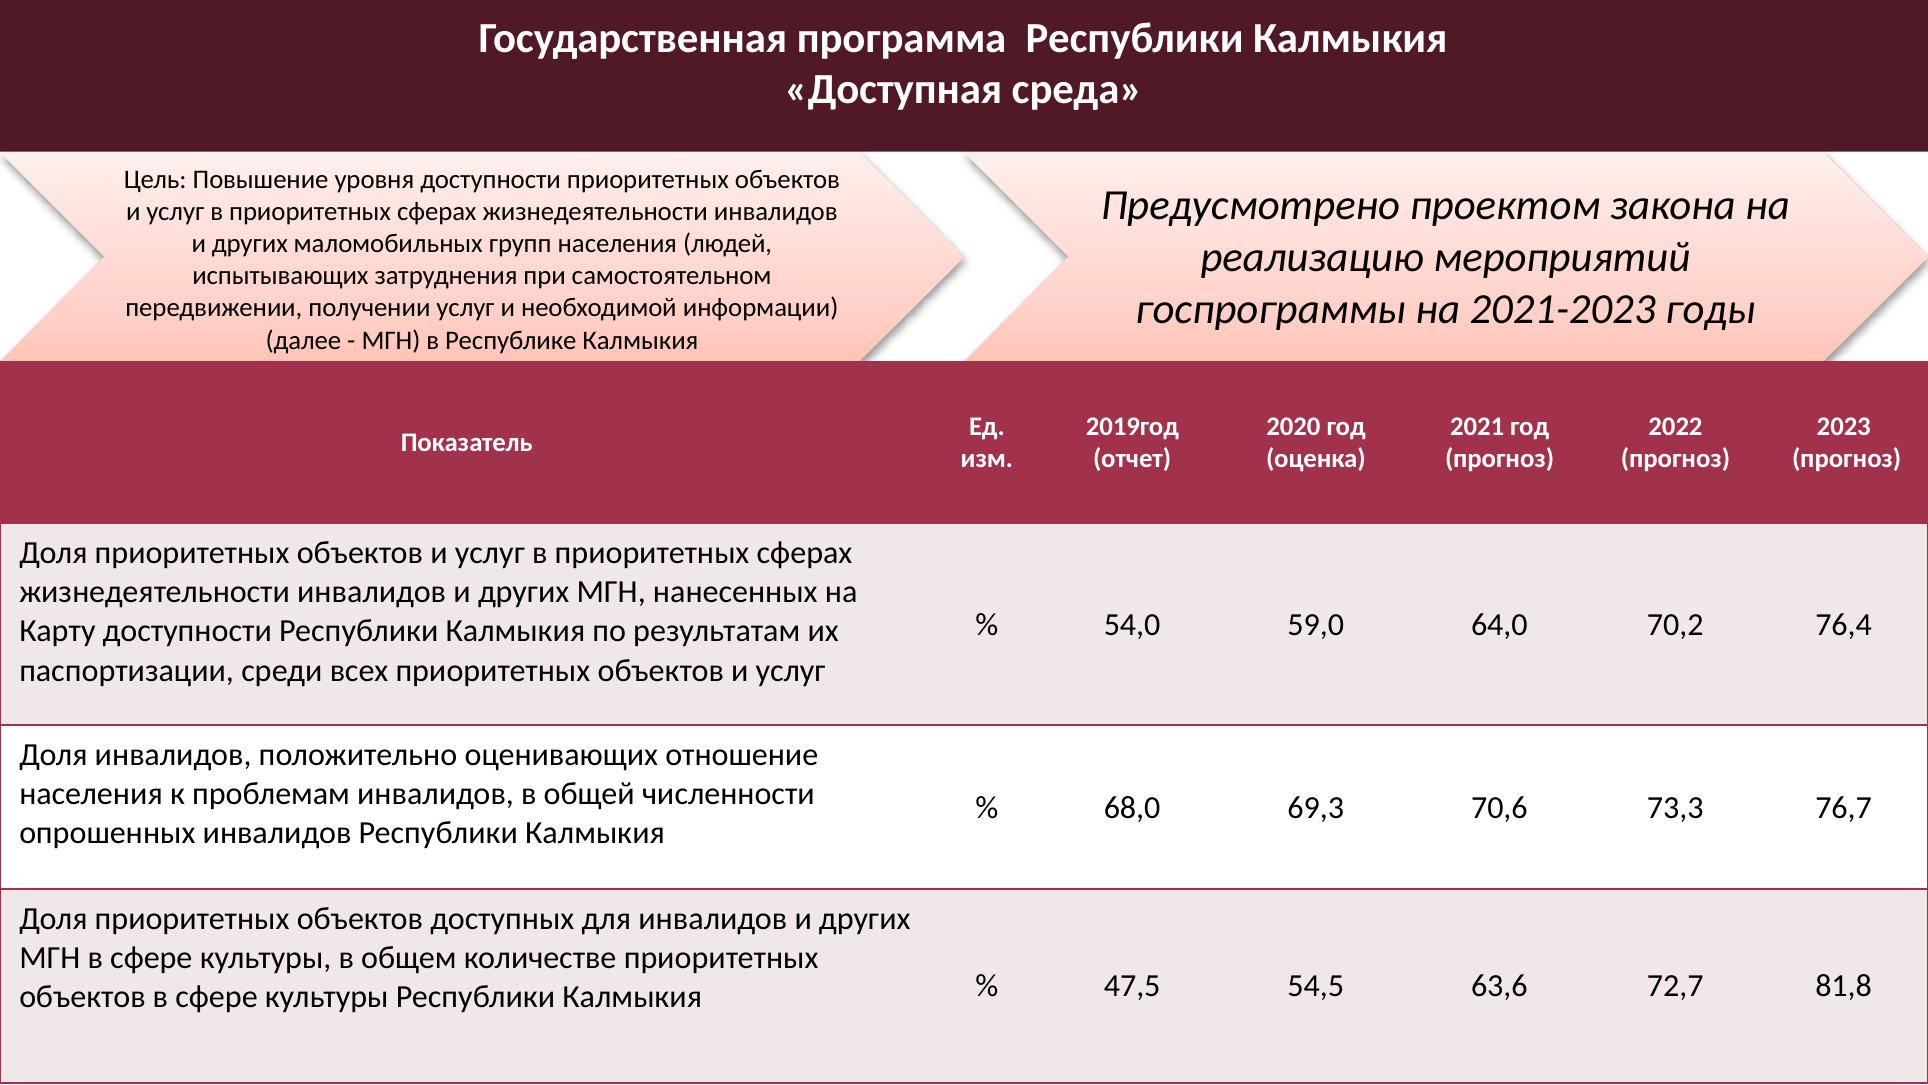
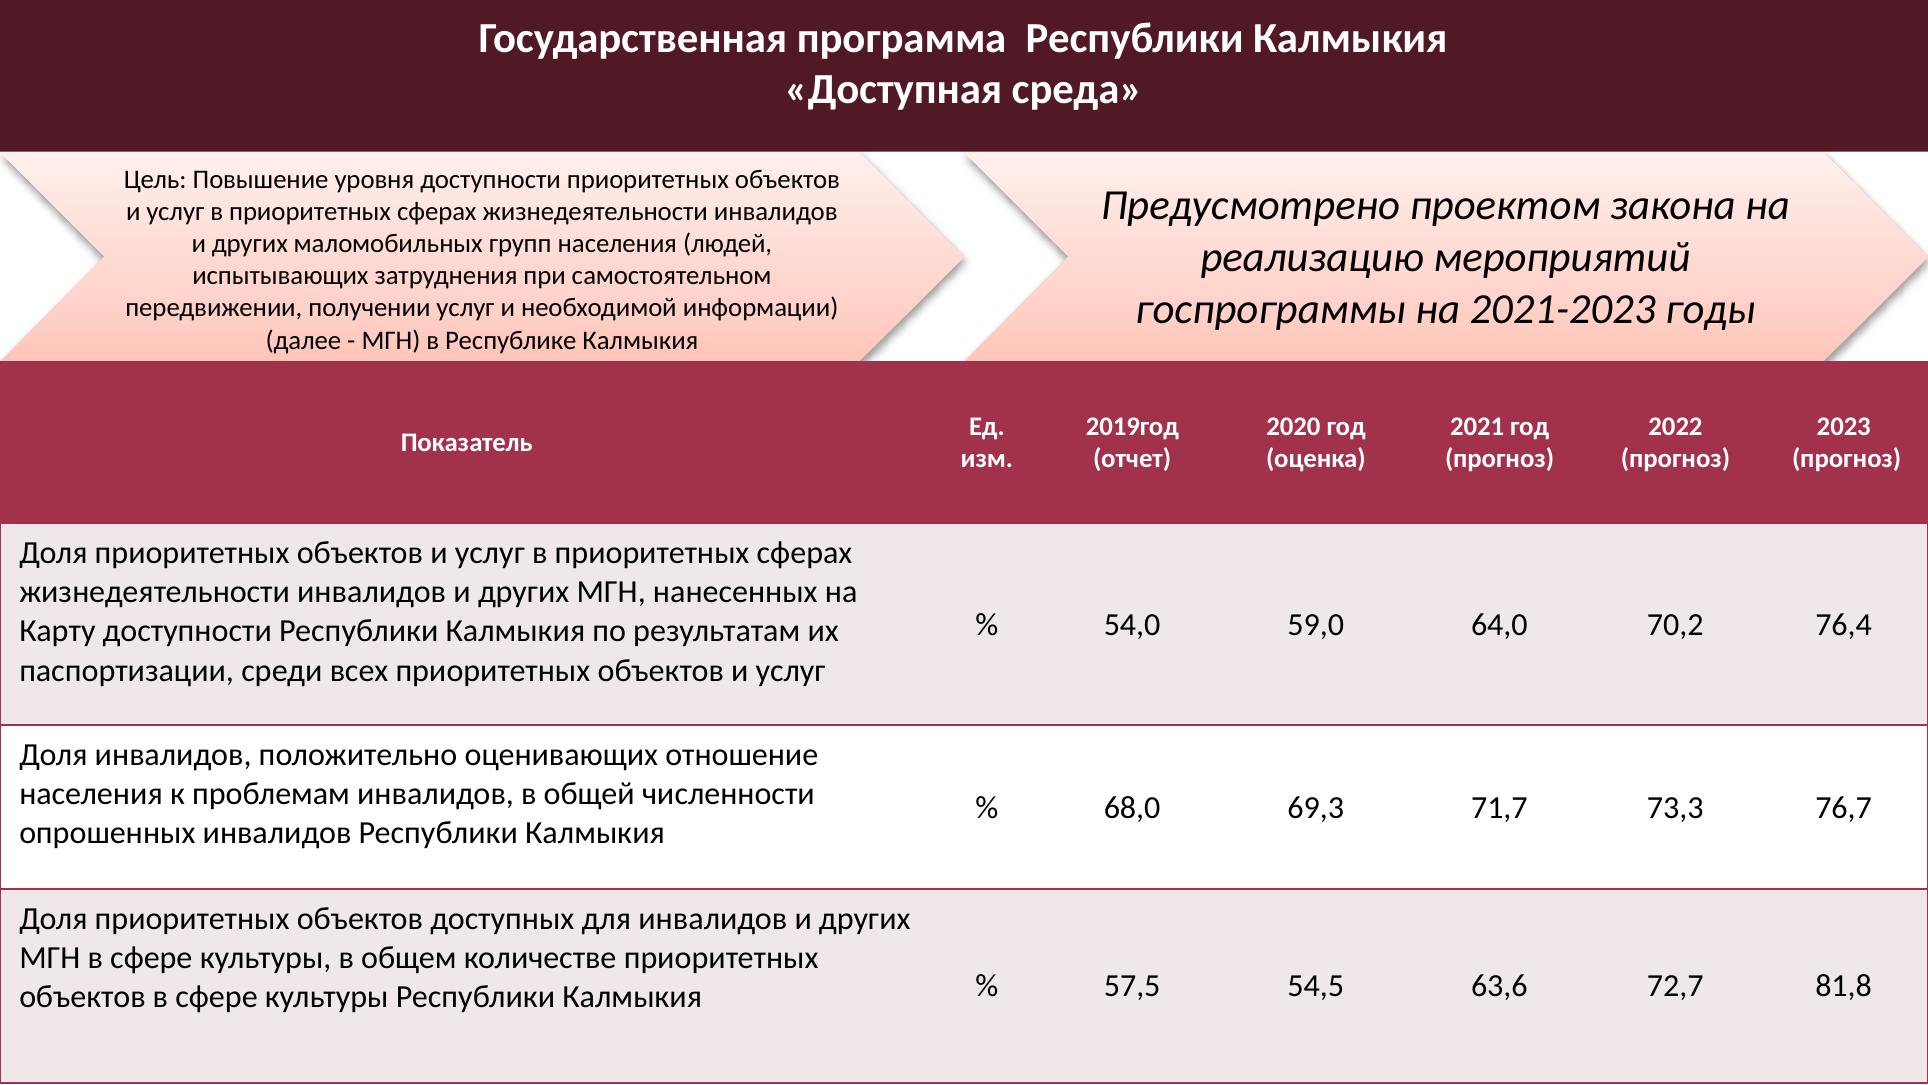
70,6: 70,6 -> 71,7
47,5: 47,5 -> 57,5
